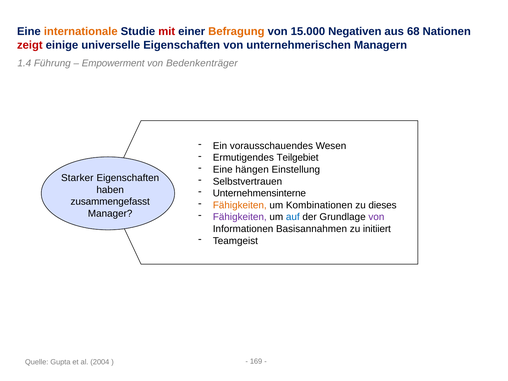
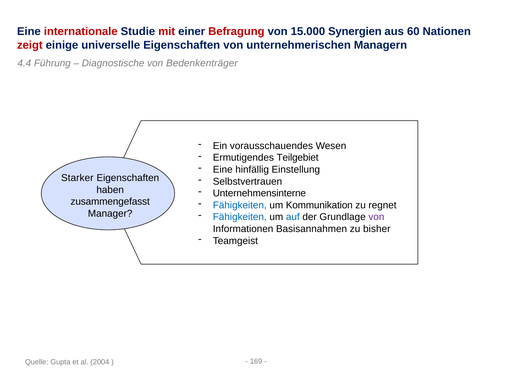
internationale colour: orange -> red
Befragung colour: orange -> red
Negativen: Negativen -> Synergien
68: 68 -> 60
1.4: 1.4 -> 4.4
Empowerment: Empowerment -> Diagnostische
hängen: hängen -> hinfällig
Fähigkeiten at (240, 205) colour: orange -> blue
Kombinationen: Kombinationen -> Kommunikation
dieses: dieses -> regnet
Fähigkeiten at (240, 217) colour: purple -> blue
initiiert: initiiert -> bisher
